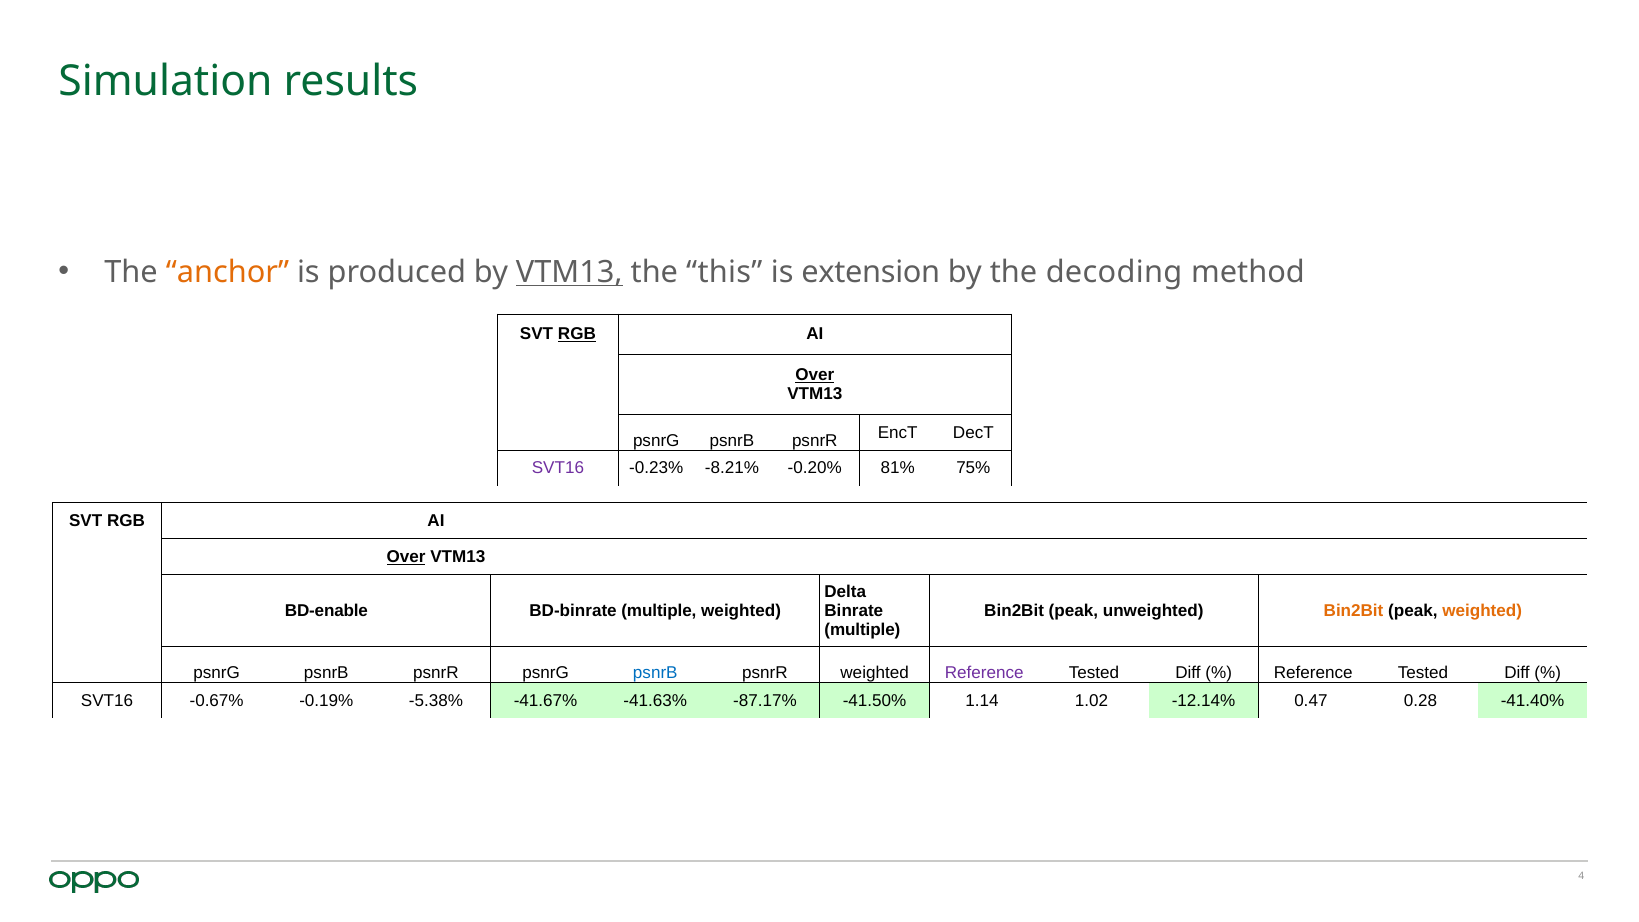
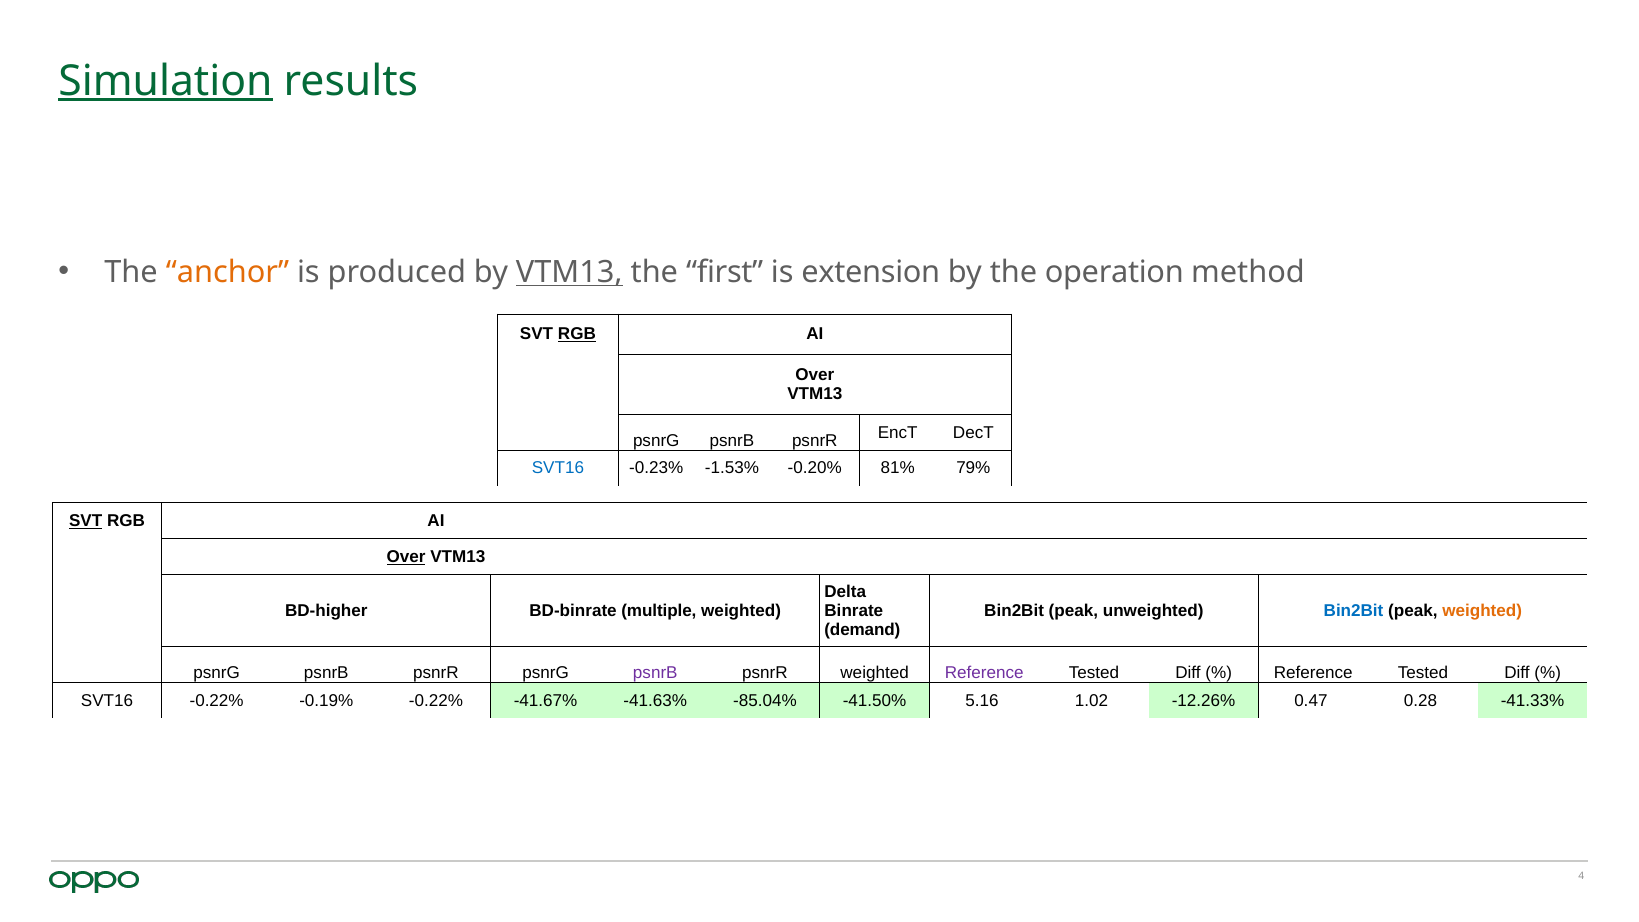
Simulation underline: none -> present
this: this -> first
decoding: decoding -> operation
Over at (815, 375) underline: present -> none
SVT16 at (558, 468) colour: purple -> blue
-8.21%: -8.21% -> -1.53%
75%: 75% -> 79%
SVT at (86, 521) underline: none -> present
BD-enable: BD-enable -> BD-higher
Bin2Bit at (1354, 611) colour: orange -> blue
multiple at (862, 630): multiple -> demand
psnrB at (655, 673) colour: blue -> purple
SVT16 -0.67%: -0.67% -> -0.22%
-0.19% -5.38%: -5.38% -> -0.22%
-87.17%: -87.17% -> -85.04%
1.14: 1.14 -> 5.16
-12.14%: -12.14% -> -12.26%
-41.40%: -41.40% -> -41.33%
